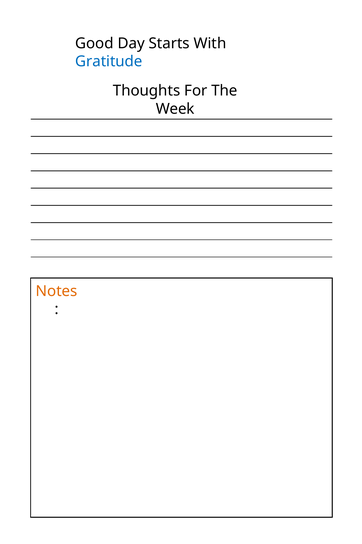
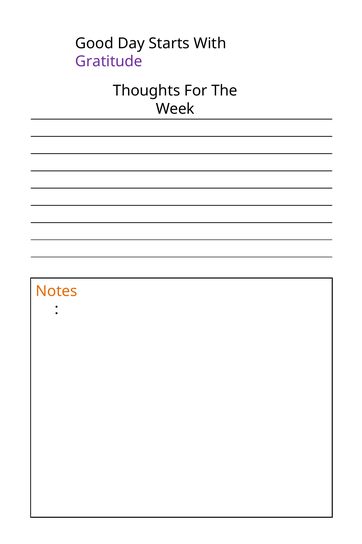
Gratitude colour: blue -> purple
